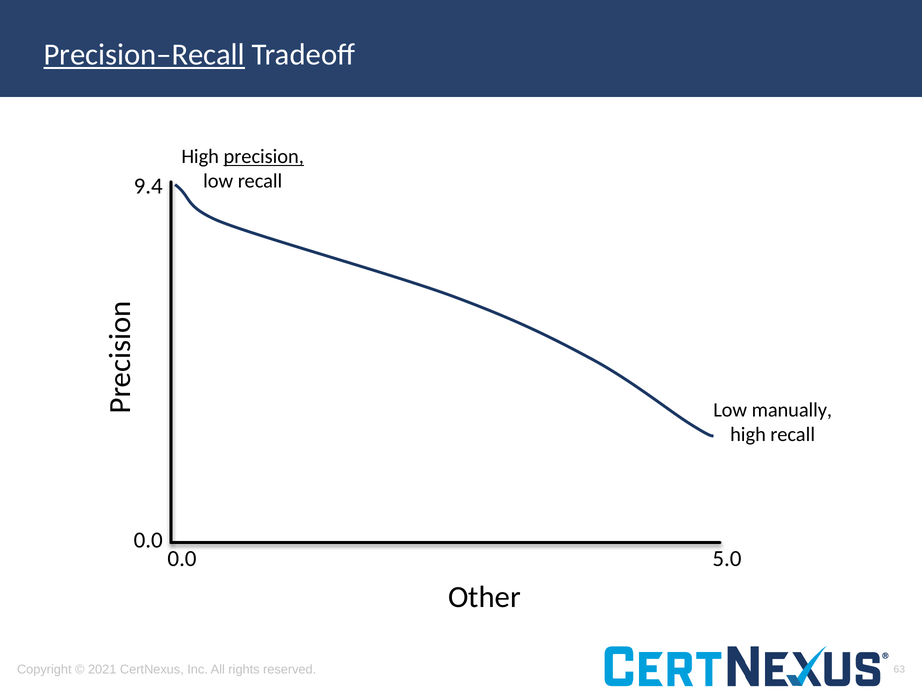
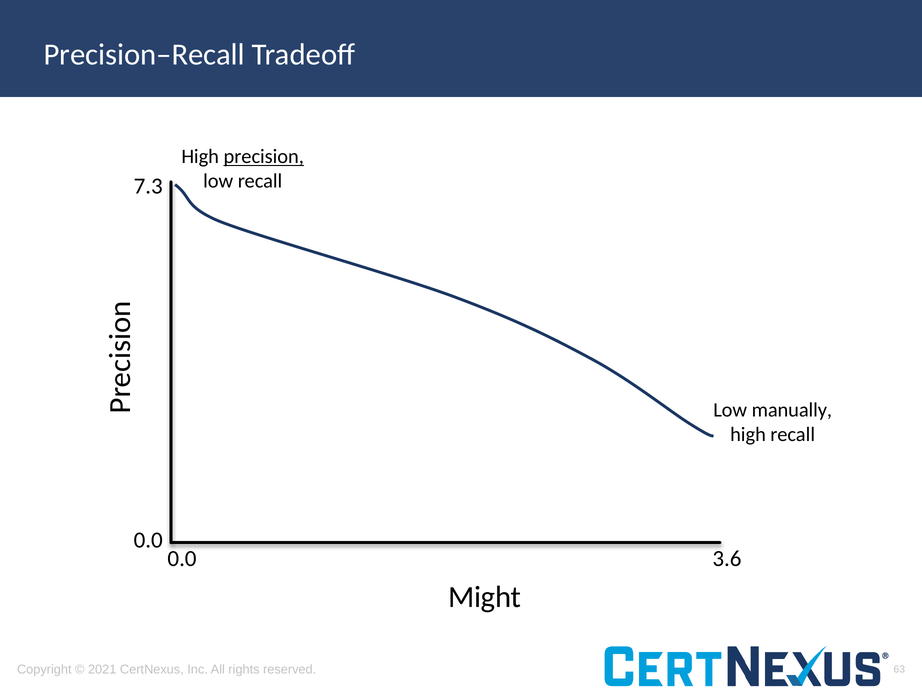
Precision–Recall underline: present -> none
9.4: 9.4 -> 7.3
5.0: 5.0 -> 3.6
Other: Other -> Might
